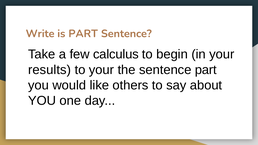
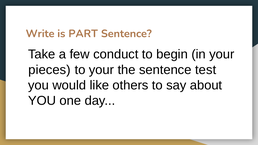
calculus: calculus -> conduct
results: results -> pieces
sentence part: part -> test
